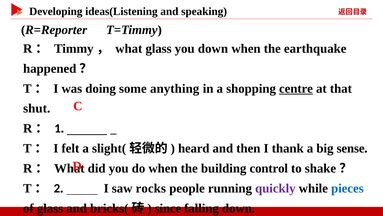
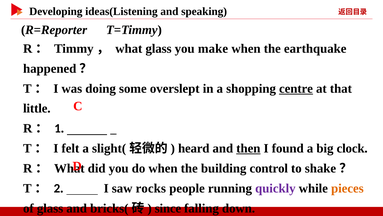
you down: down -> make
anything: anything -> overslept
shut: shut -> little
then underline: none -> present
thank: thank -> found
sense: sense -> clock
pieces colour: blue -> orange
